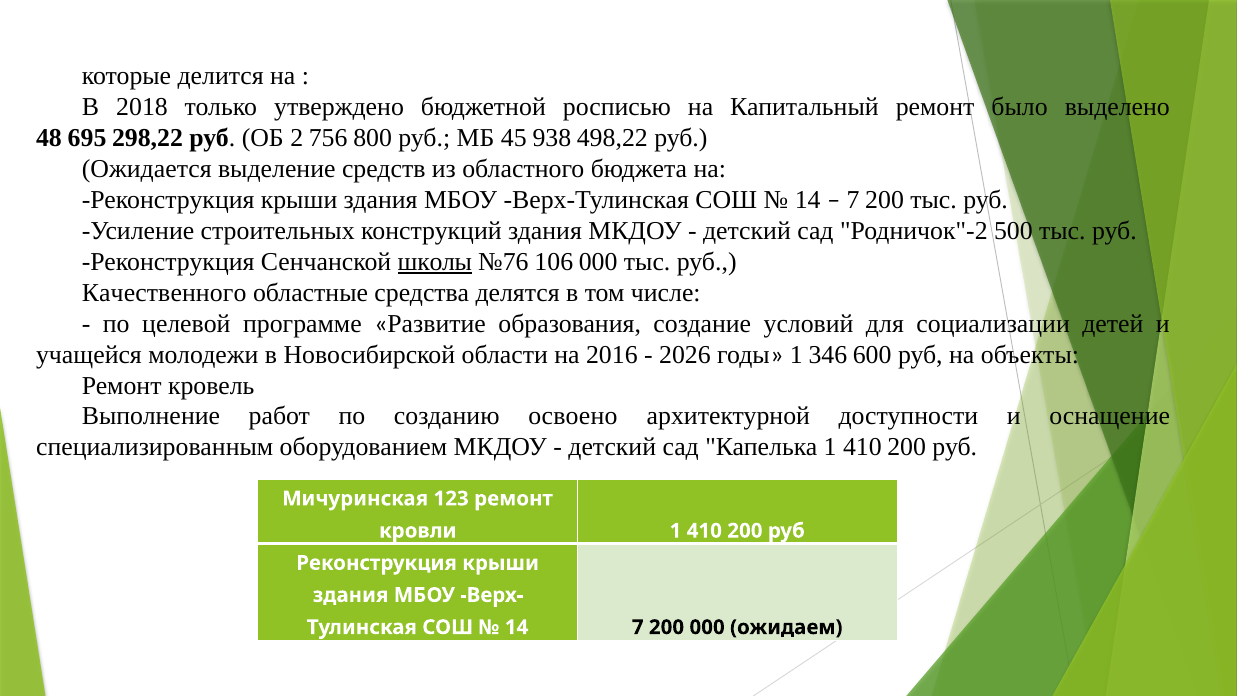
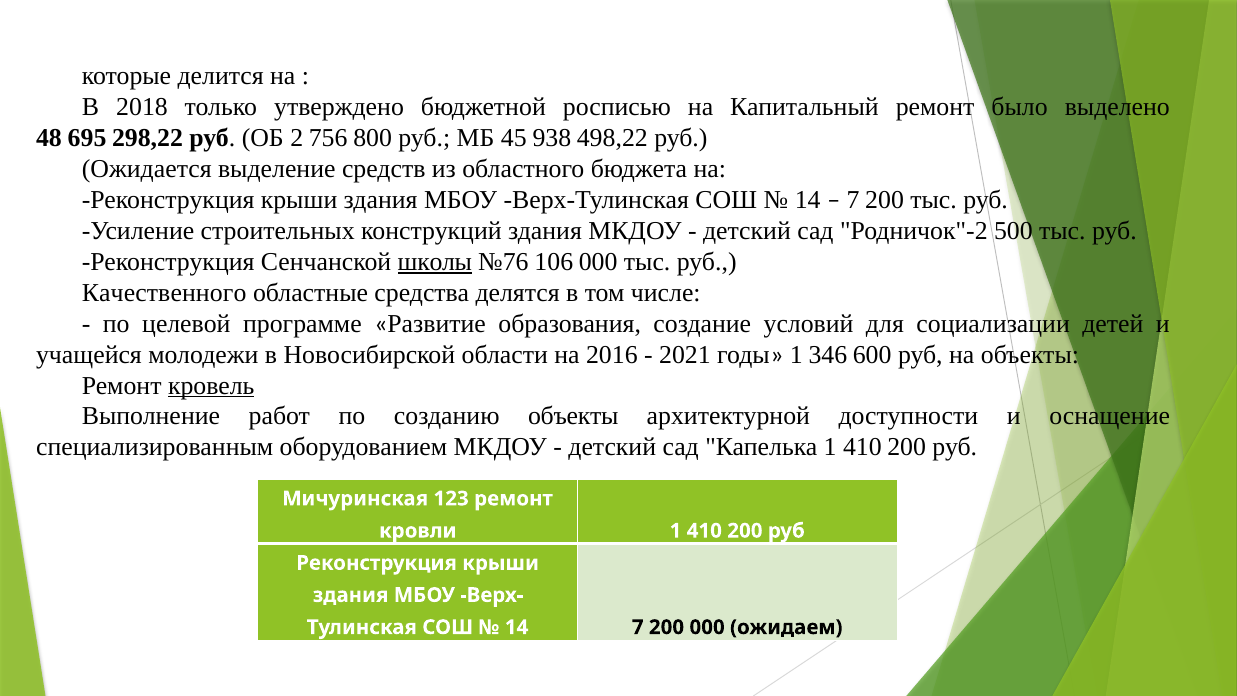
2026: 2026 -> 2021
кровель underline: none -> present
созданию освоено: освоено -> объекты
